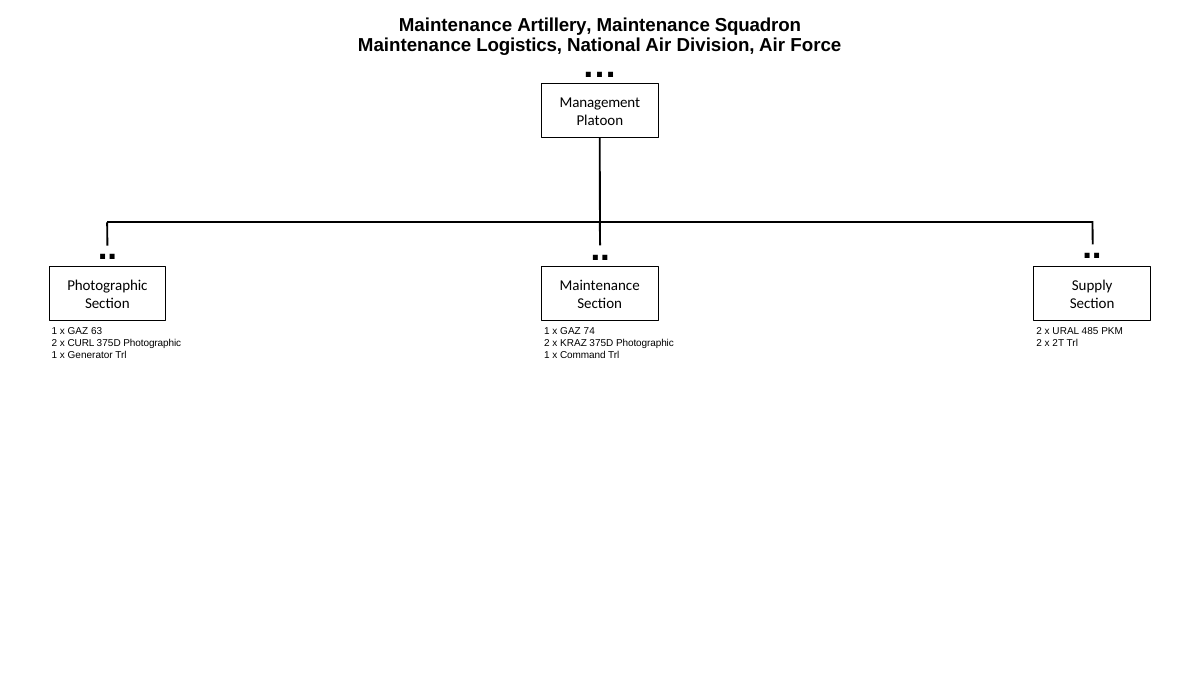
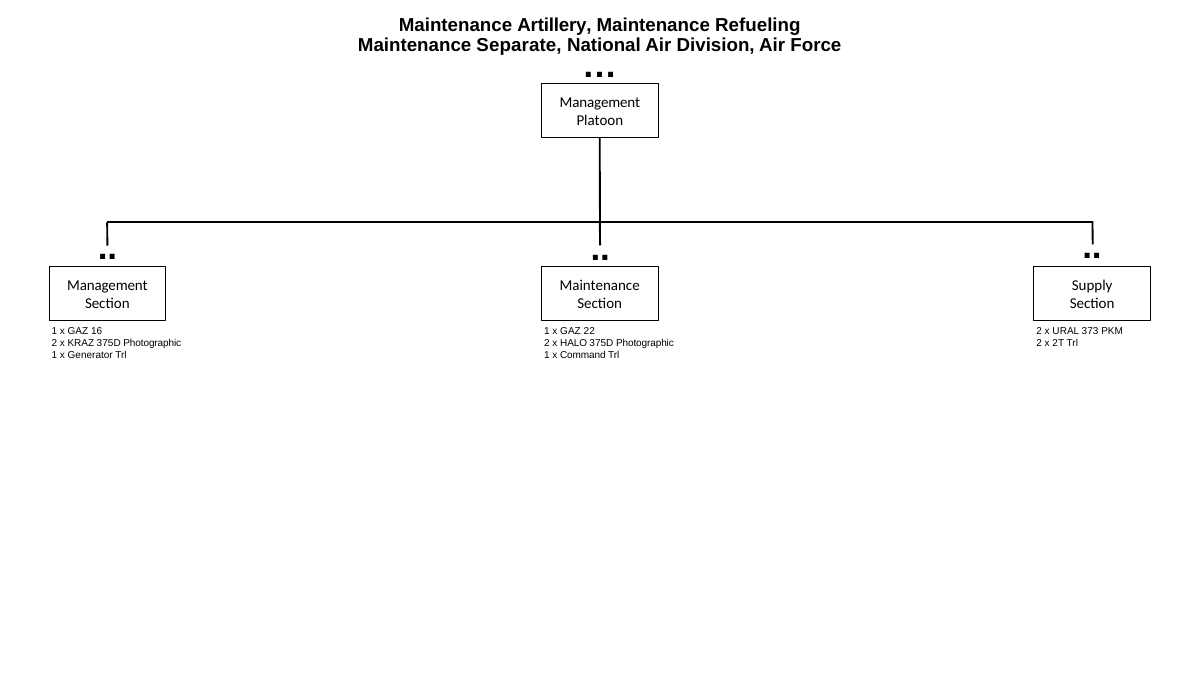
Squadron: Squadron -> Refueling
Logistics: Logistics -> Separate
Photographic at (107, 285): Photographic -> Management
63: 63 -> 16
74: 74 -> 22
485: 485 -> 373
CURL: CURL -> KRAZ
KRAZ: KRAZ -> HALO
